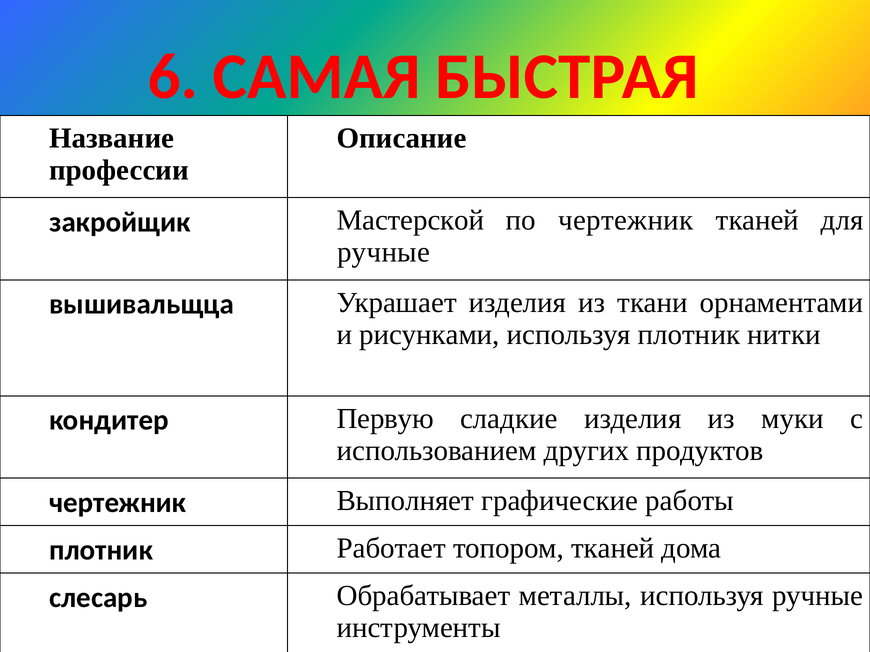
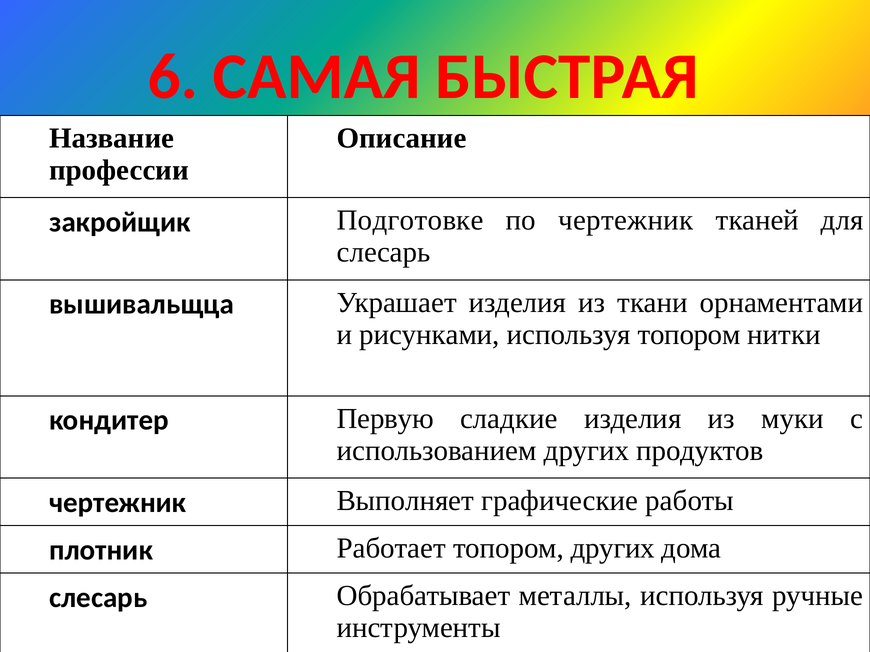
Мастерской: Мастерской -> Подготовке
ручные at (384, 252): ручные -> слесарь
используя плотник: плотник -> топором
топором тканей: тканей -> других
